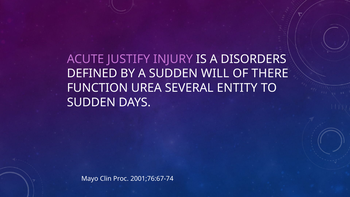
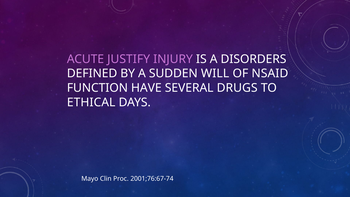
THERE: THERE -> NSAID
UREA: UREA -> HAVE
ENTITY: ENTITY -> DRUGS
SUDDEN at (91, 102): SUDDEN -> ETHICAL
